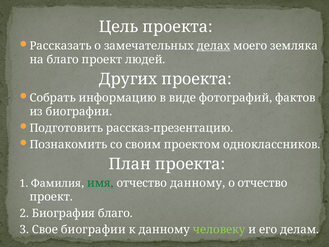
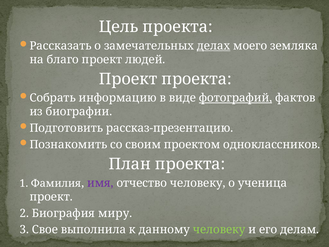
Других at (128, 79): Других -> Проект
фотографий underline: none -> present
имя colour: green -> purple
отчество данному: данному -> человеку
о отчество: отчество -> ученица
Биография благо: благо -> миру
Свое биографии: биографии -> выполнила
